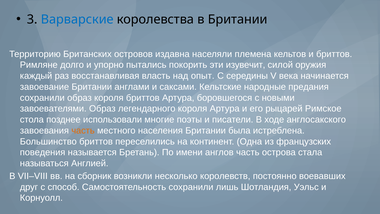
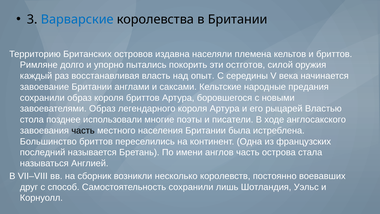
изувечит: изувечит -> остготов
Римское: Римское -> Властью
часть at (83, 130) colour: orange -> black
поведения: поведения -> последний
